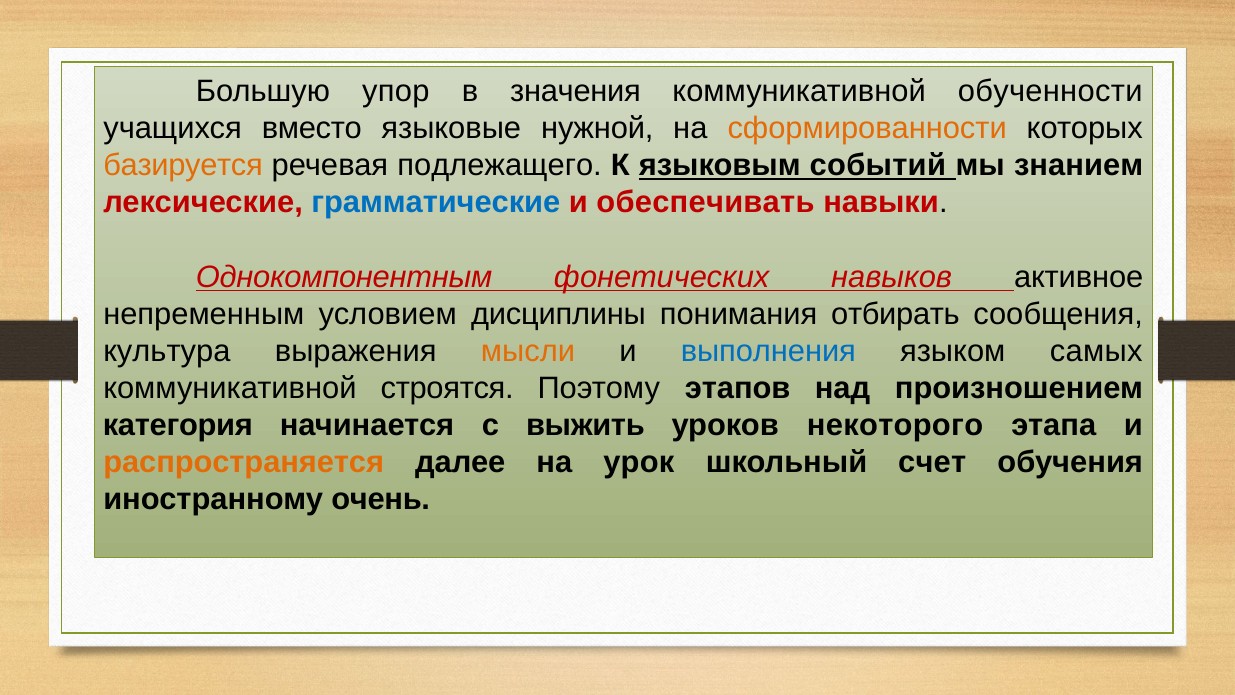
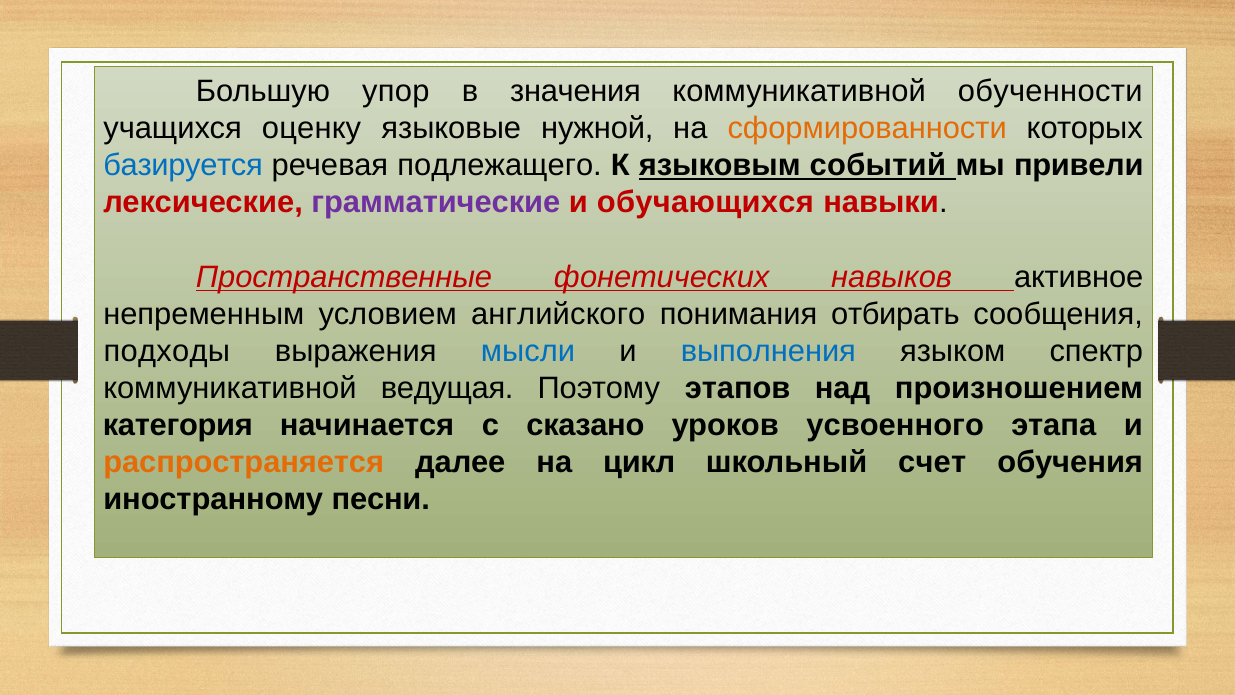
вместо: вместо -> оценку
базируется colour: orange -> blue
знанием: знанием -> привели
грамматические colour: blue -> purple
обеспечивать: обеспечивать -> обучающихся
Однокомпонентным: Однокомпонентным -> Пространственные
дисциплины: дисциплины -> английского
культура: культура -> подходы
мысли colour: orange -> blue
самых: самых -> спектр
строятся: строятся -> ведущая
выжить: выжить -> сказано
некоторого: некоторого -> усвоенного
урок: урок -> цикл
очень: очень -> песни
